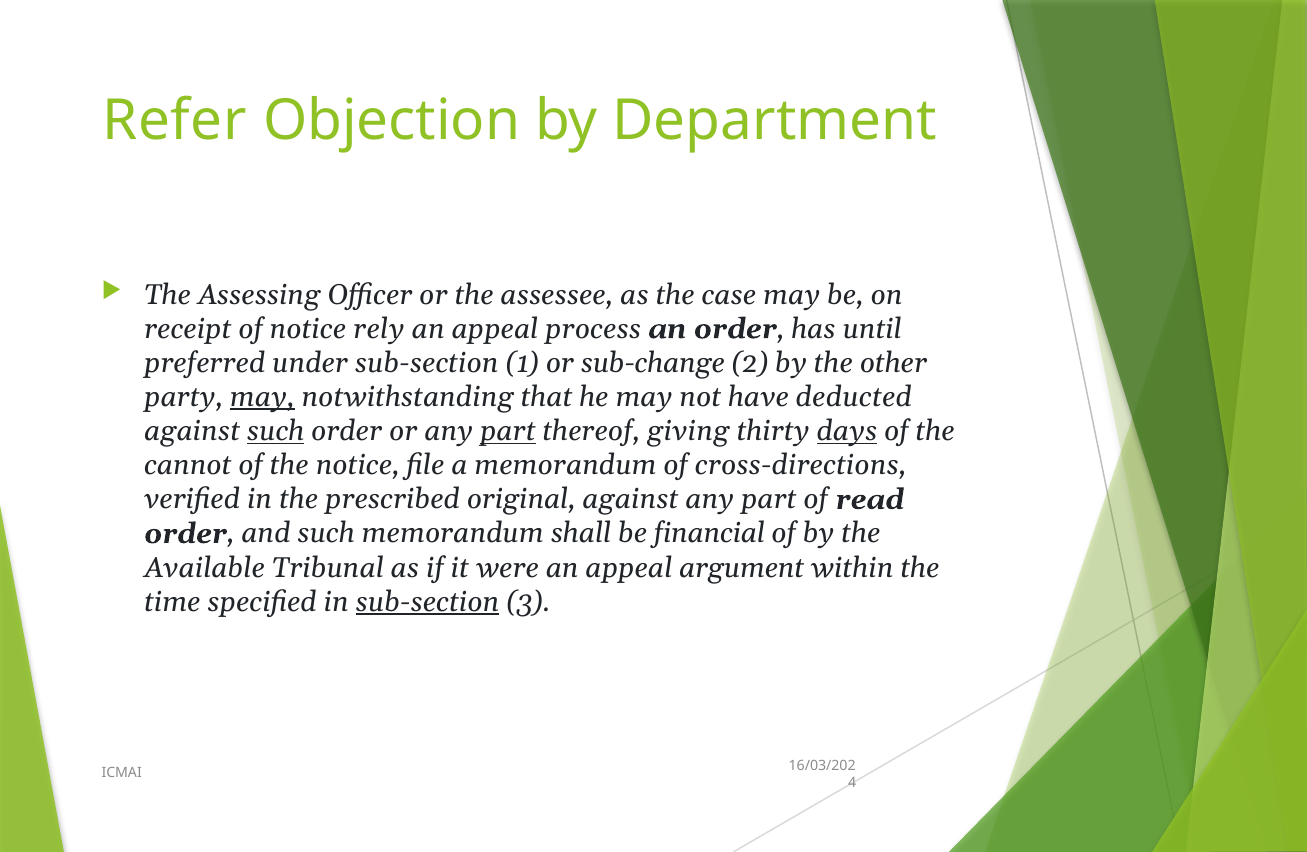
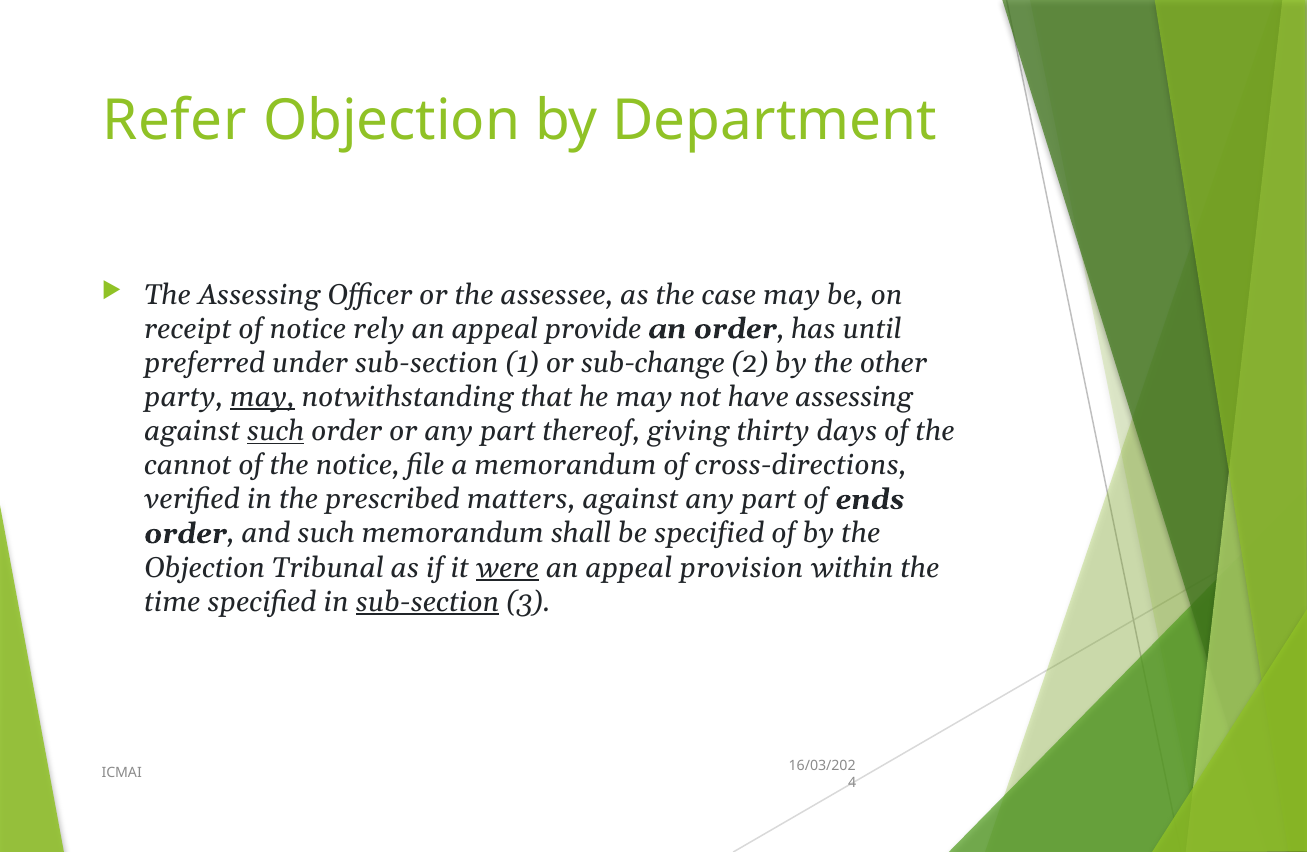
process: process -> provide
have deducted: deducted -> assessing
part at (508, 431) underline: present -> none
days underline: present -> none
original: original -> matters
read: read -> ends
be financial: financial -> specified
Available at (205, 568): Available -> Objection
were underline: none -> present
argument: argument -> provision
